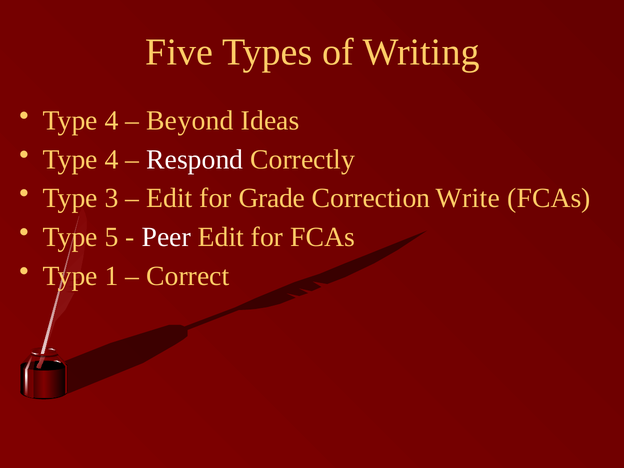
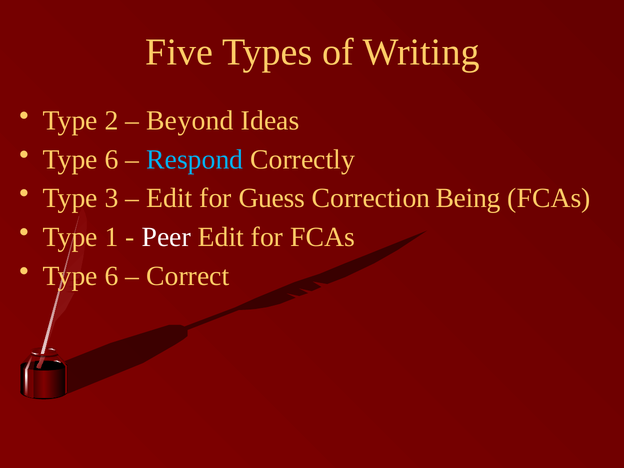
4 at (112, 121): 4 -> 2
4 at (112, 159): 4 -> 6
Respond colour: white -> light blue
Grade: Grade -> Guess
Write: Write -> Being
5: 5 -> 1
1 at (112, 276): 1 -> 6
